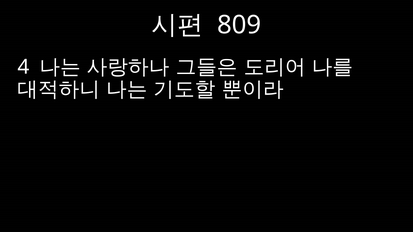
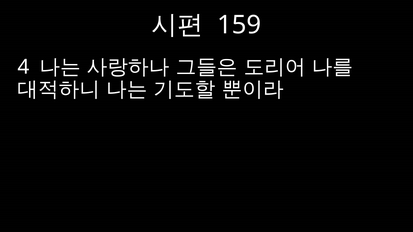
809: 809 -> 159
